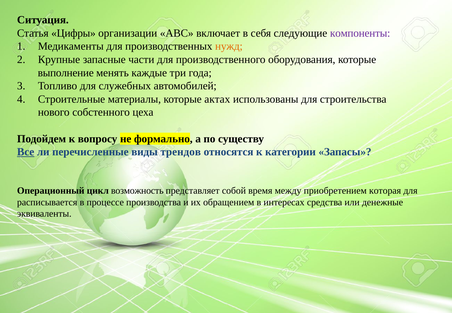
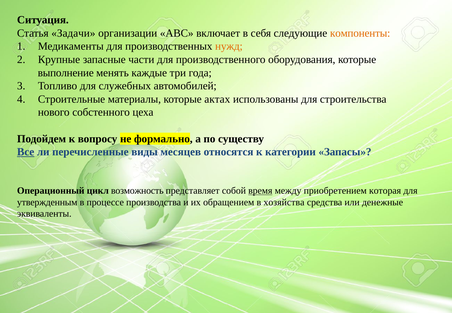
Цифры: Цифры -> Задачи
компоненты colour: purple -> orange
трендов: трендов -> месяцев
время underline: none -> present
расписывается: расписывается -> утвержденным
интересах: интересах -> хозяйства
